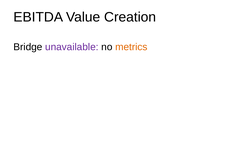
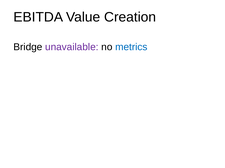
metrics colour: orange -> blue
